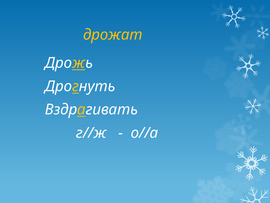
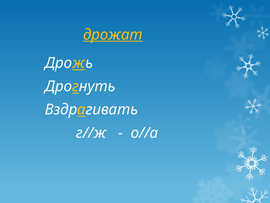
дрожат underline: none -> present
